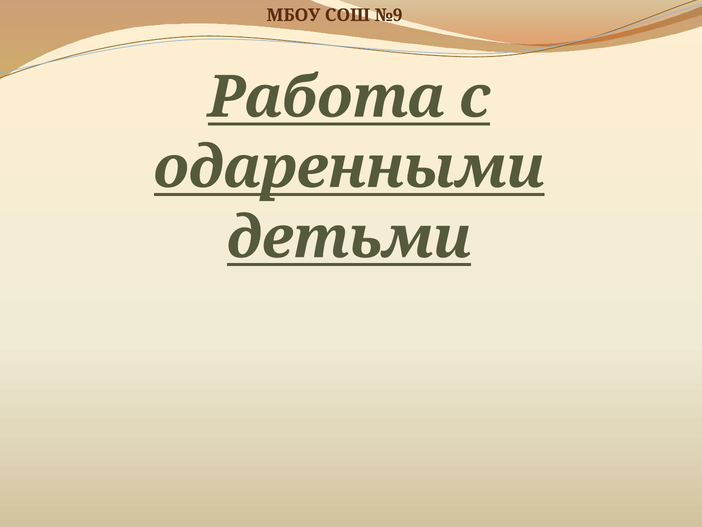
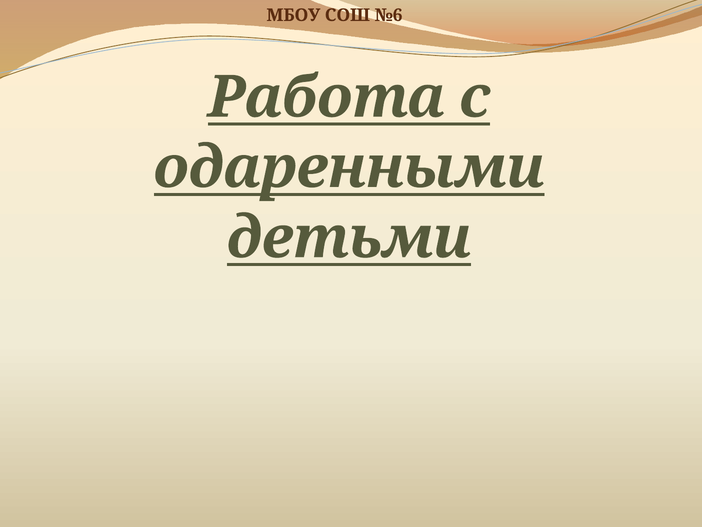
№9: №9 -> №6
